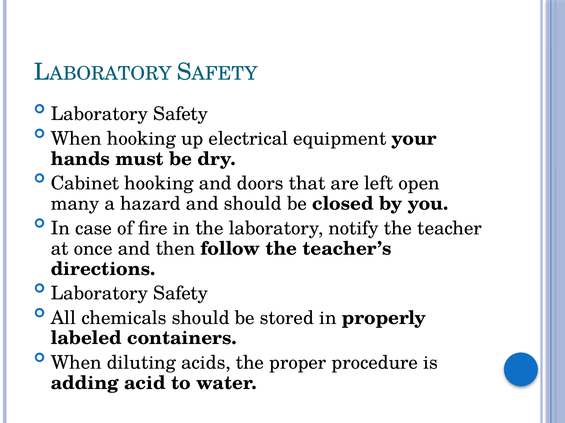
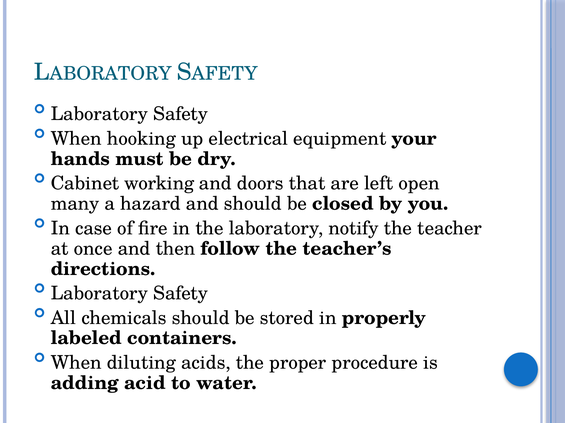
Cabinet hooking: hooking -> working
